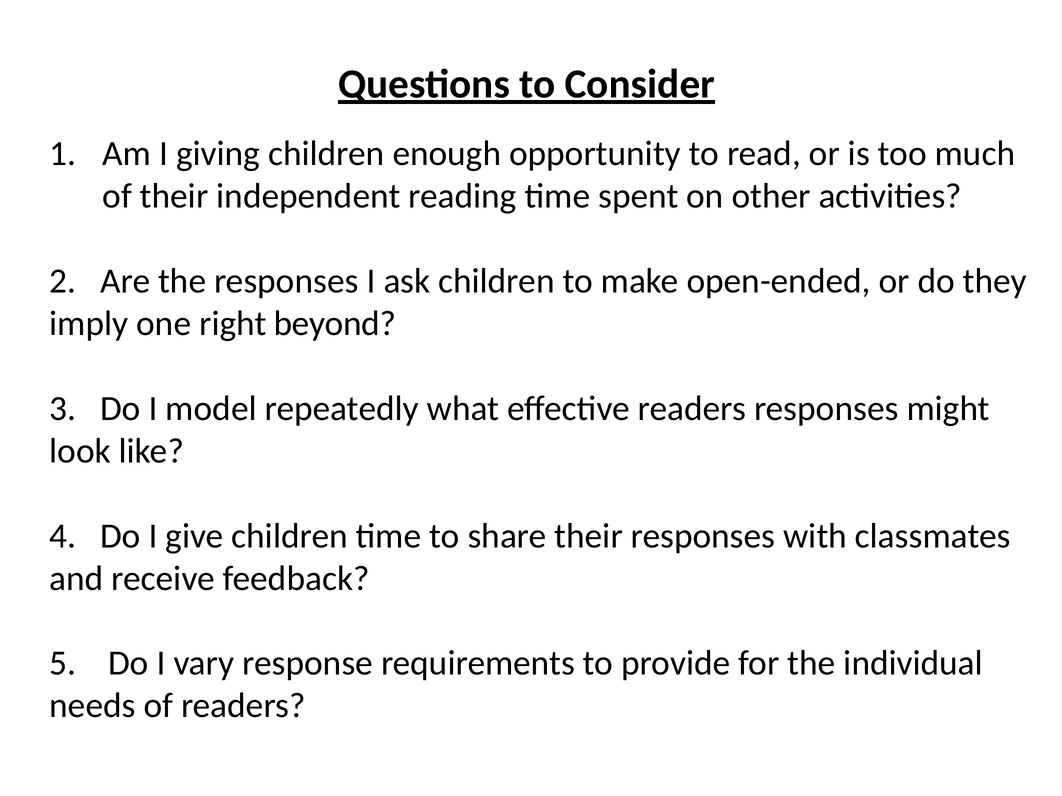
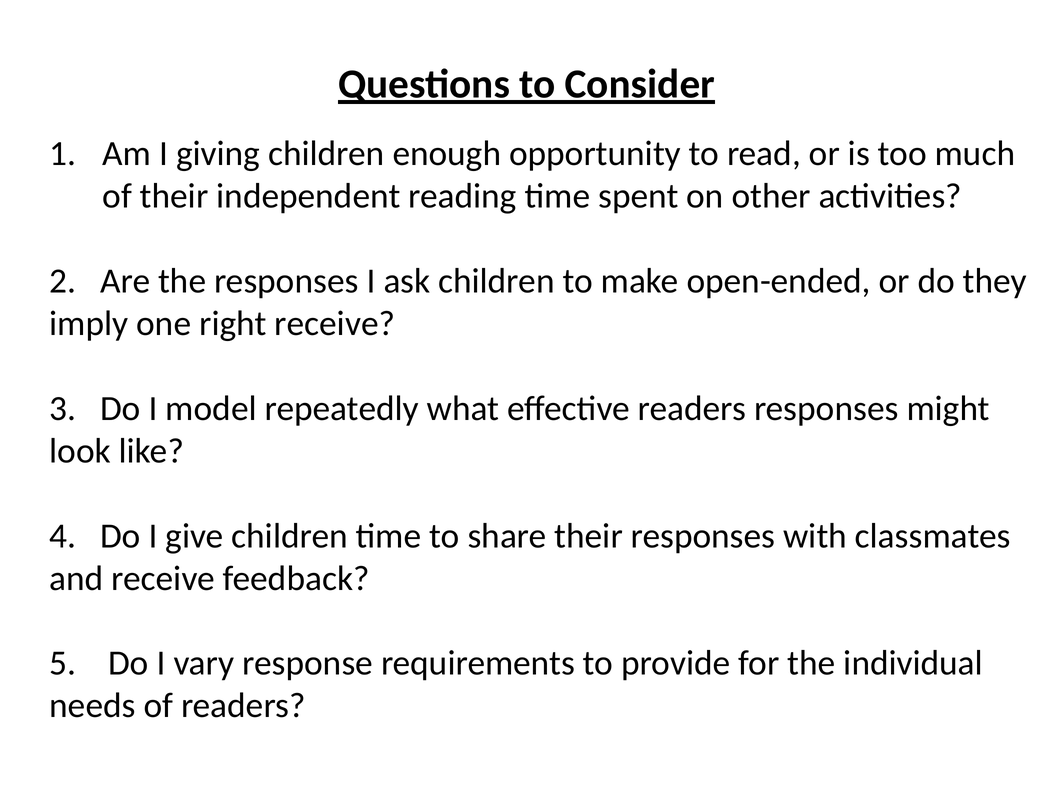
right beyond: beyond -> receive
